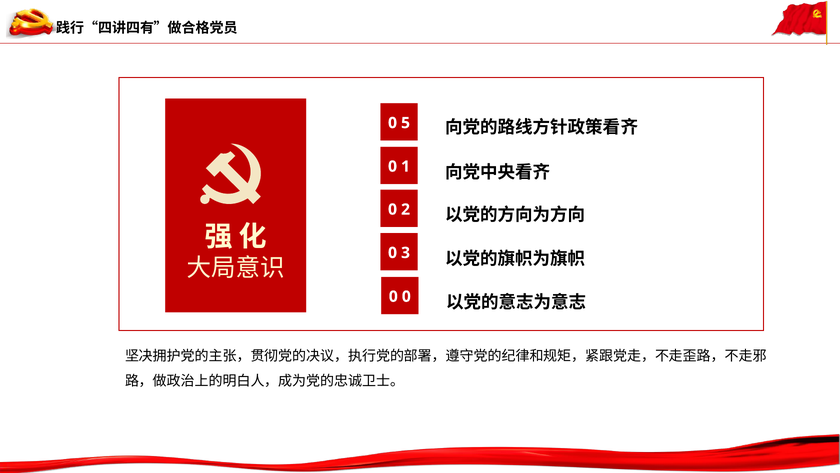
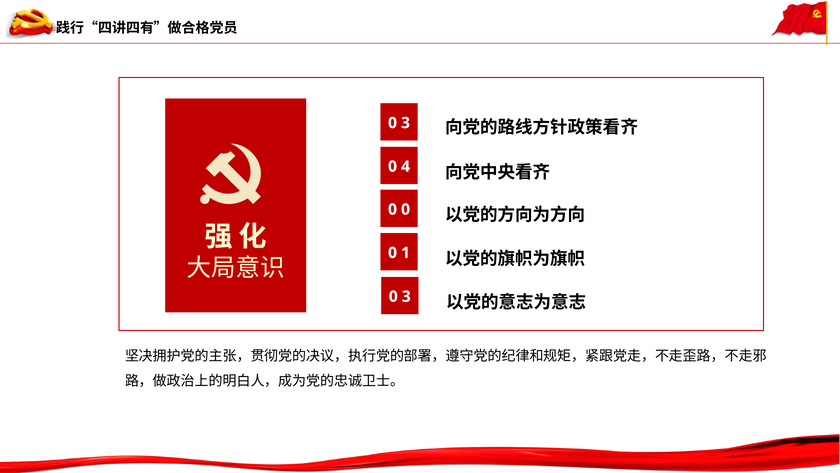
5 at (406, 123): 5 -> 3
1: 1 -> 4
2 at (406, 209): 2 -> 0
3: 3 -> 1
0 at (406, 296): 0 -> 3
